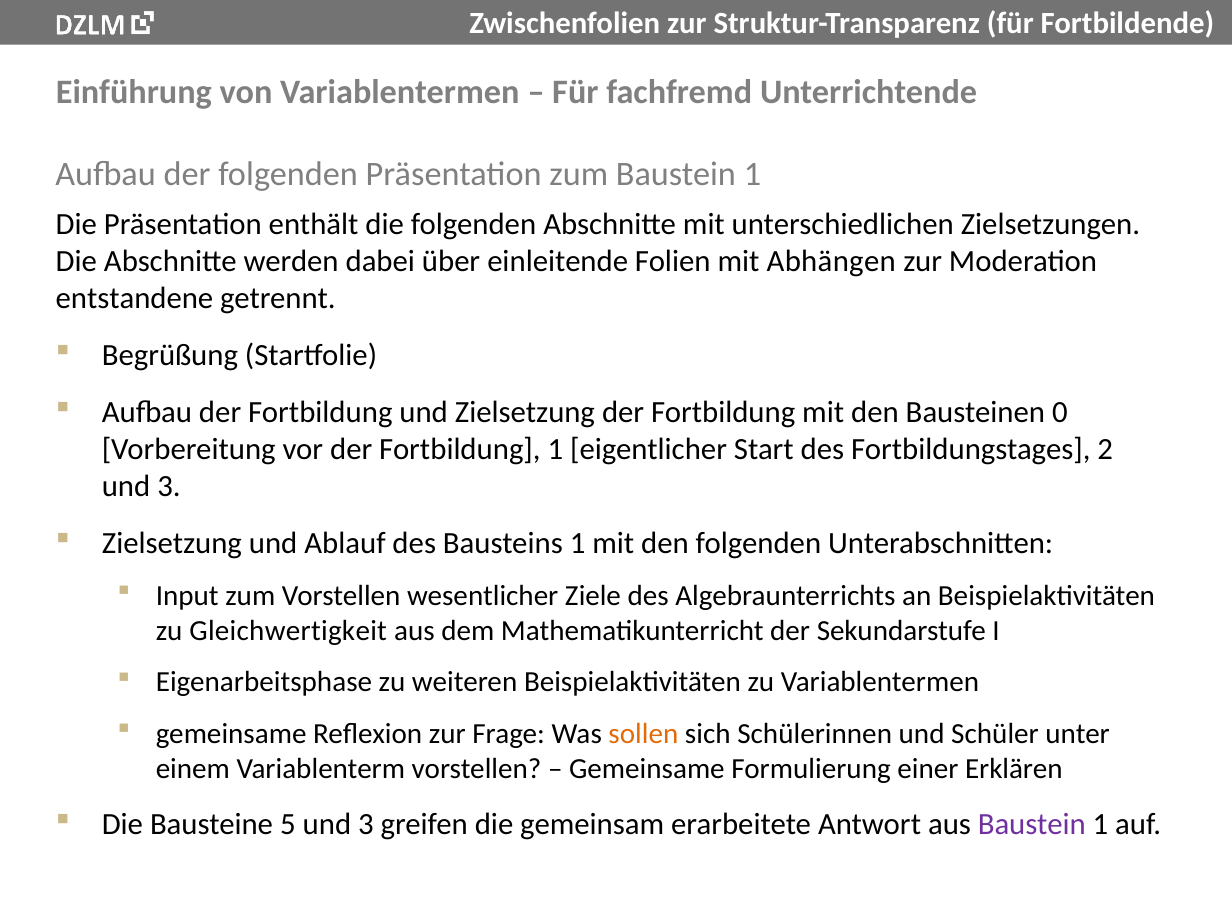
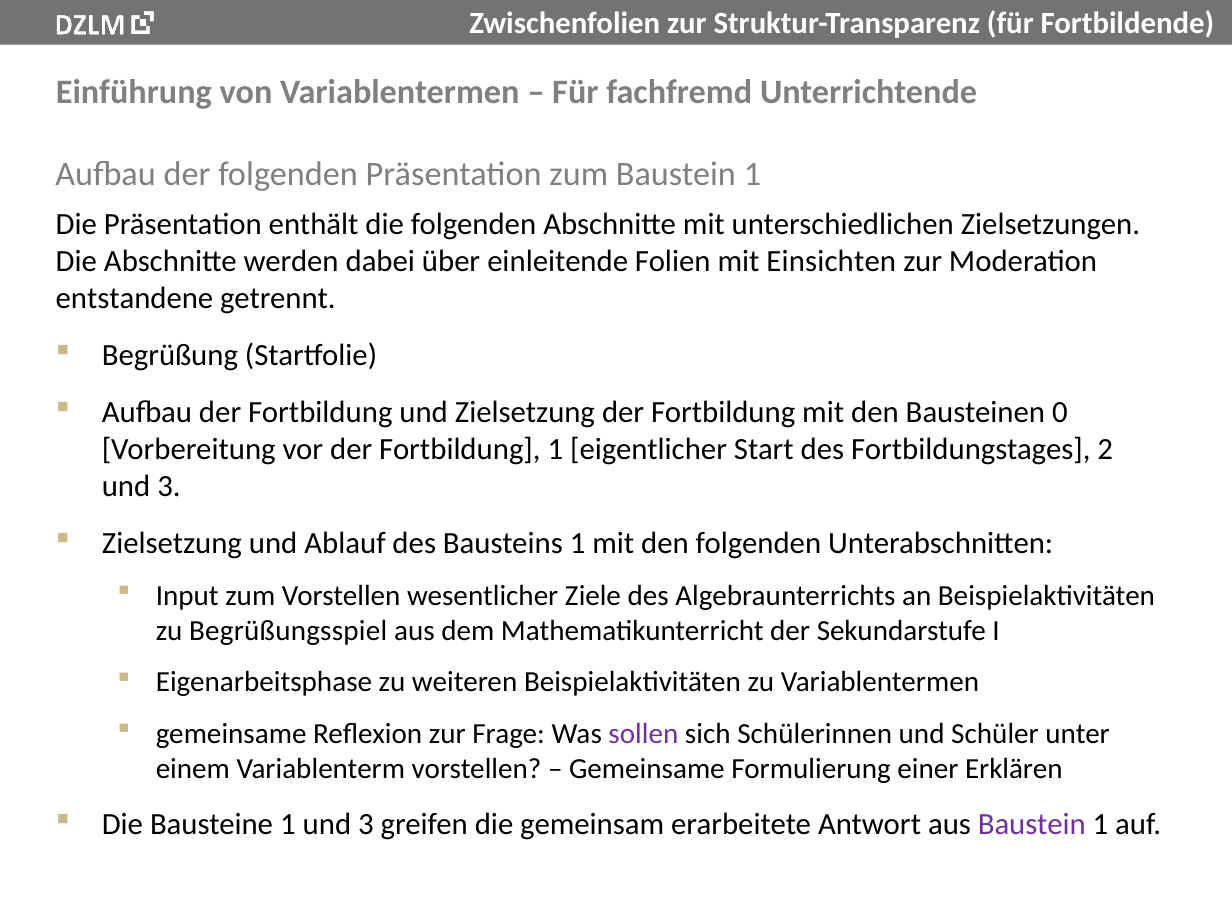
Abhängen: Abhängen -> Einsichten
Gleichwertigkeit: Gleichwertigkeit -> Begrüßungsspiel
sollen colour: orange -> purple
Bausteine 5: 5 -> 1
